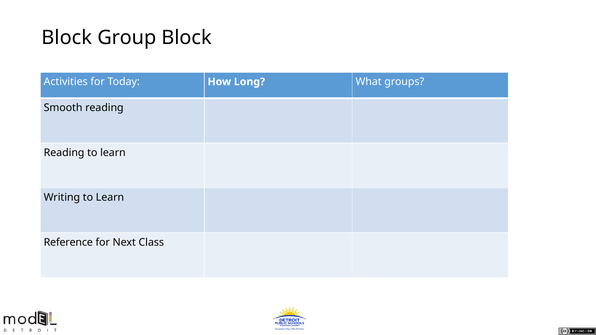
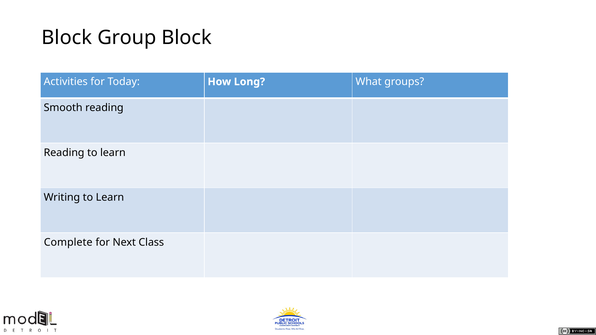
Reference: Reference -> Complete
